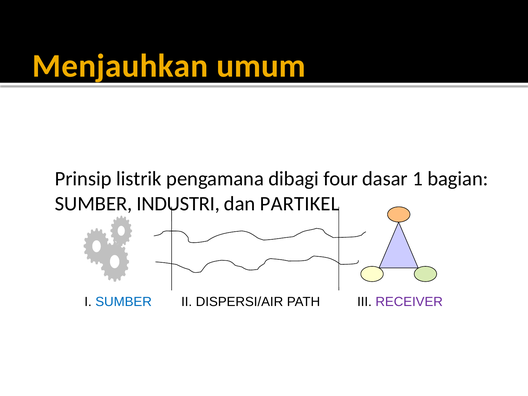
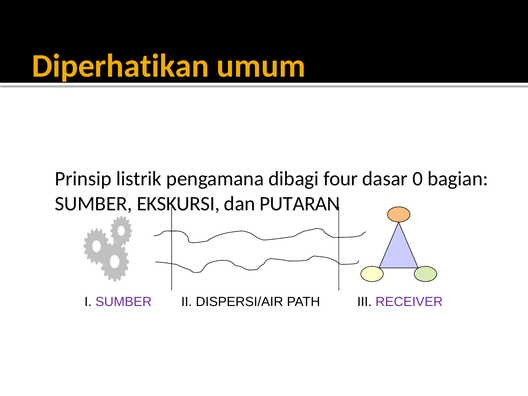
Menjauhkan: Menjauhkan -> Diperhatikan
1: 1 -> 0
INDUSTRI: INDUSTRI -> EKSKURSI
PARTIKEL: PARTIKEL -> PUTARAN
SUMBER at (124, 302) colour: blue -> purple
